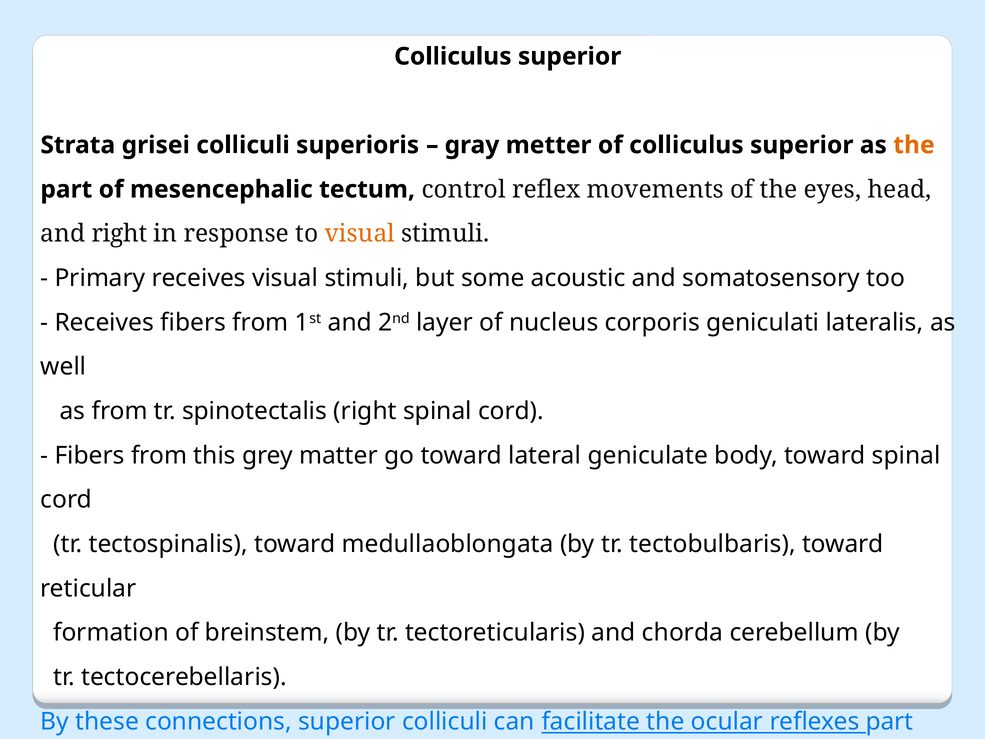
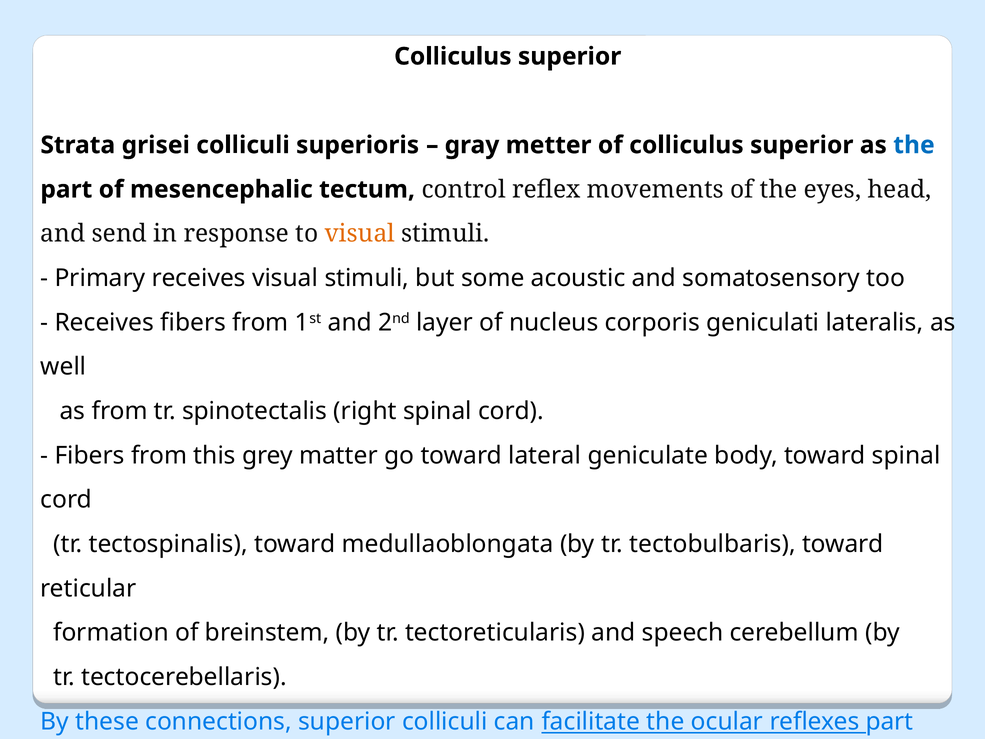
the at (914, 145) colour: orange -> blue
and right: right -> send
chorda: chorda -> speech
